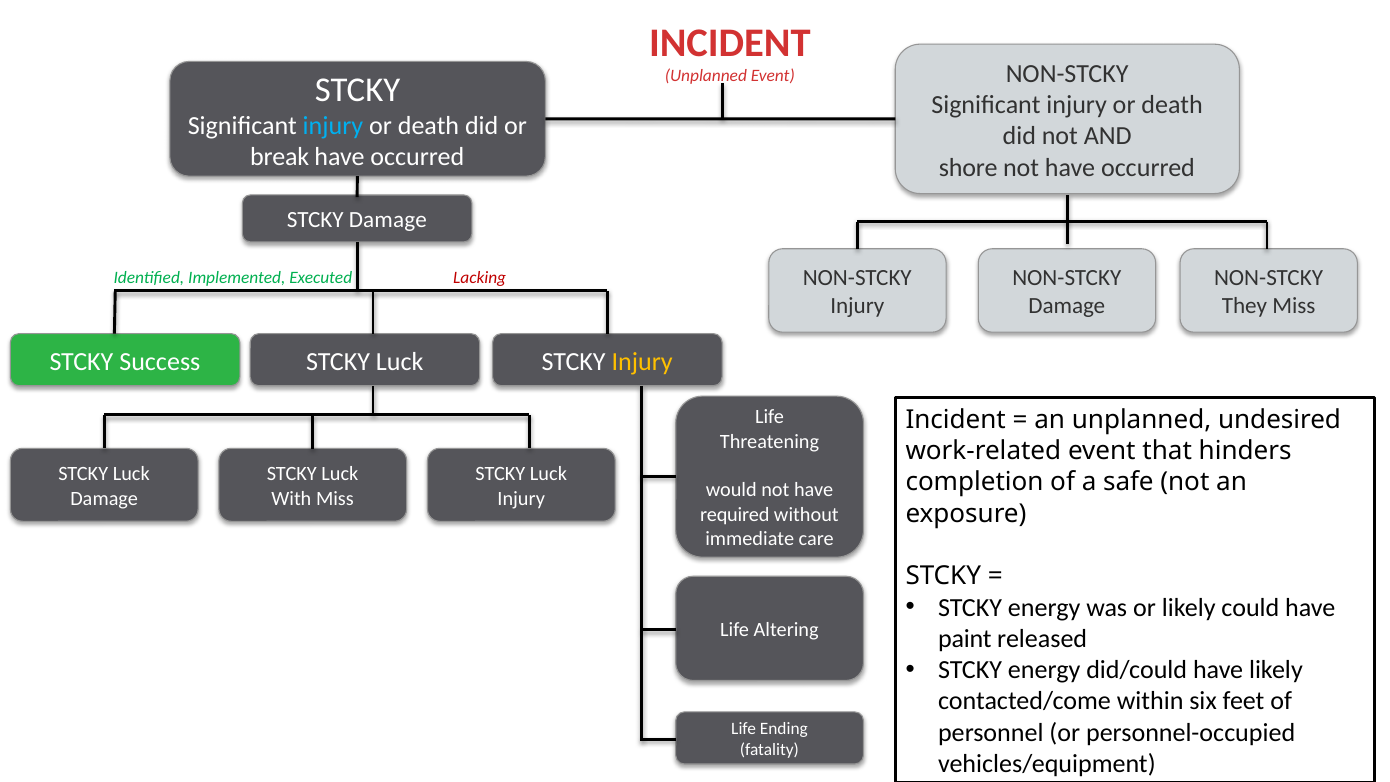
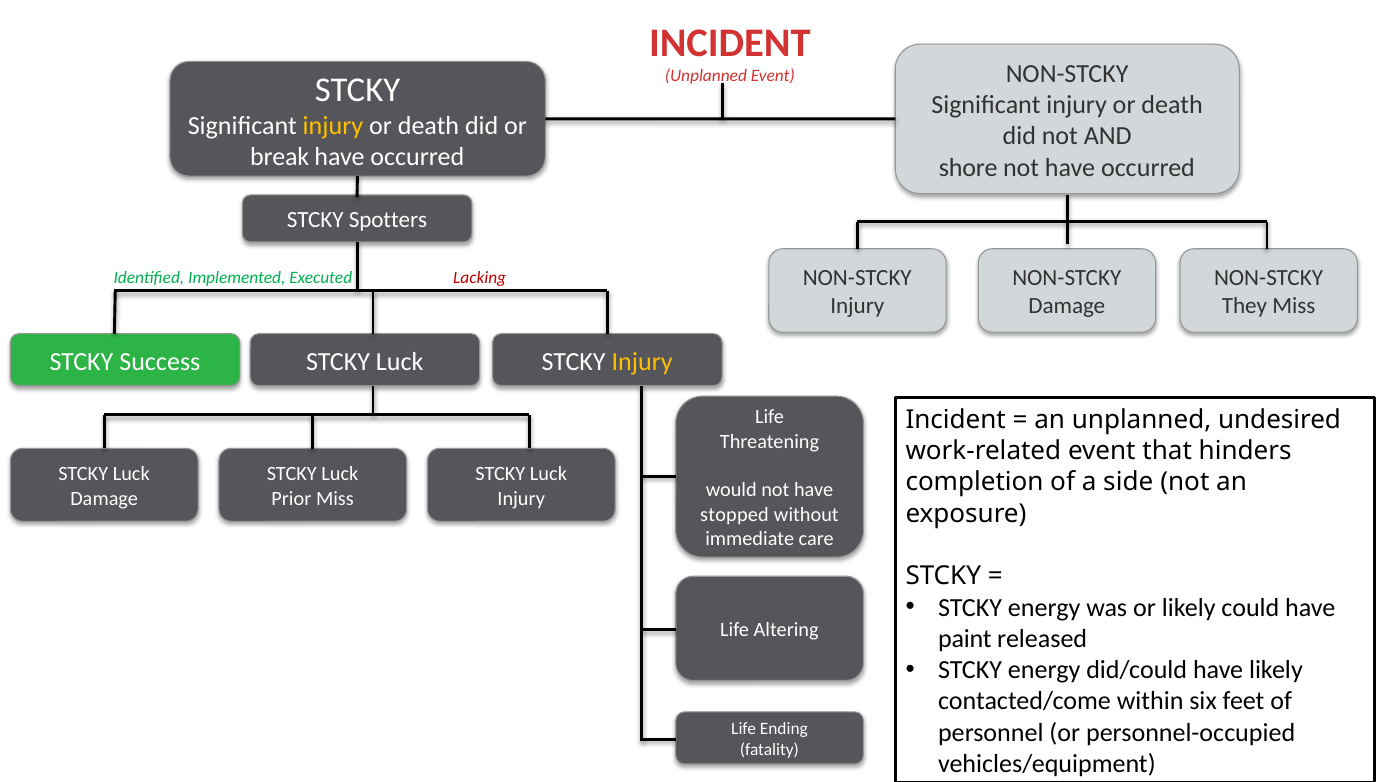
injury at (333, 126) colour: light blue -> yellow
STCKY Damage: Damage -> Spotters
safe: safe -> side
With: With -> Prior
required: required -> stopped
